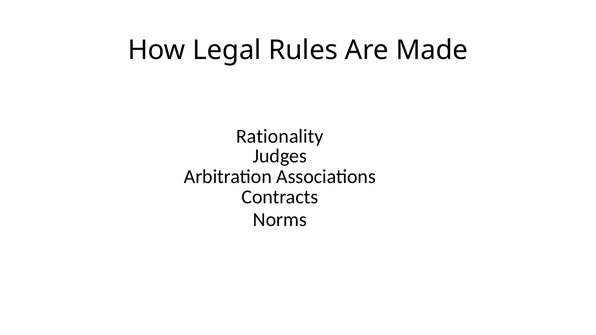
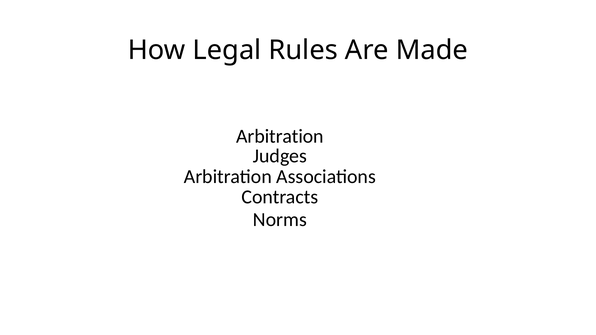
Rationality at (280, 137): Rationality -> Arbitration
